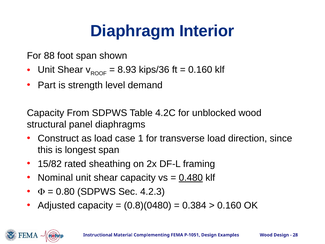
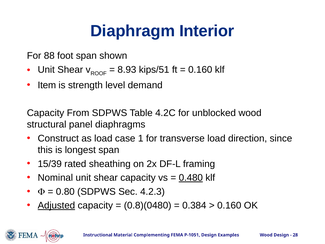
kips/36: kips/36 -> kips/51
Part: Part -> Item
15/82: 15/82 -> 15/39
Adjusted underline: none -> present
